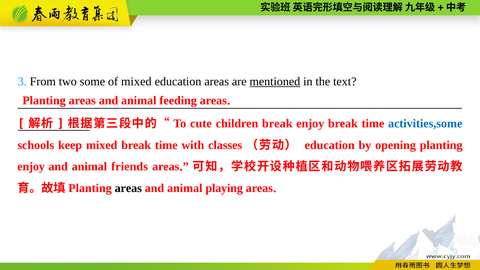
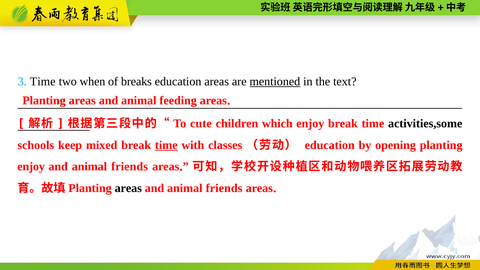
3 From: From -> Time
some: some -> when
of mixed: mixed -> breaks
children break: break -> which
activities,some colour: blue -> black
time at (166, 145) underline: none -> present
playing at (224, 188): playing -> friends
